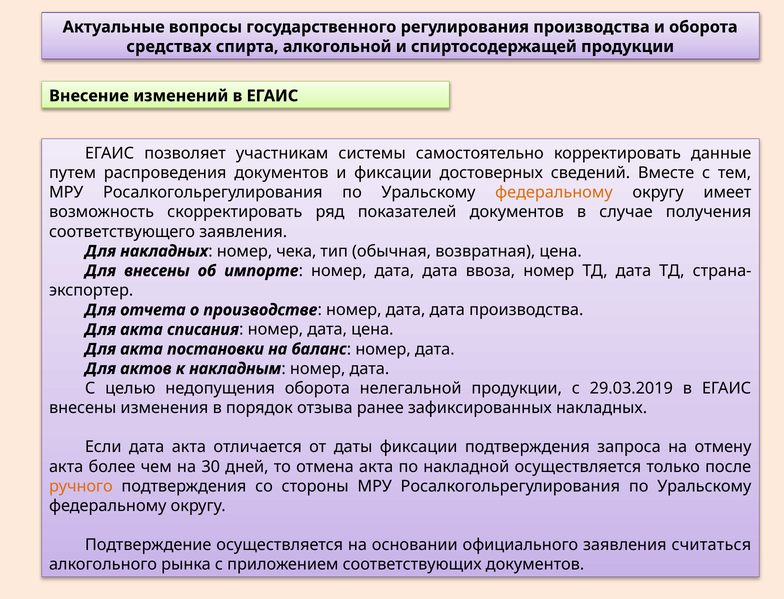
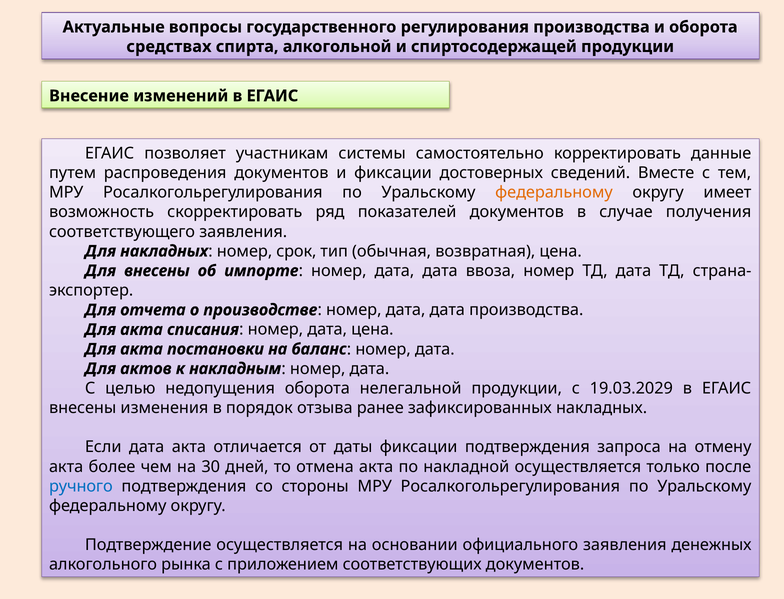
чека: чека -> срок
29.03.2019: 29.03.2019 -> 19.03.2029
ручного colour: orange -> blue
считаться: считаться -> денежных
